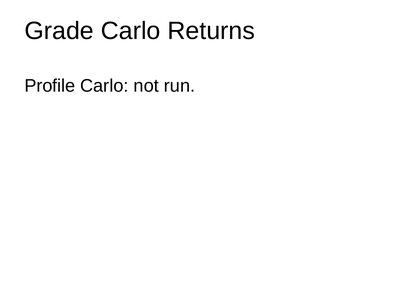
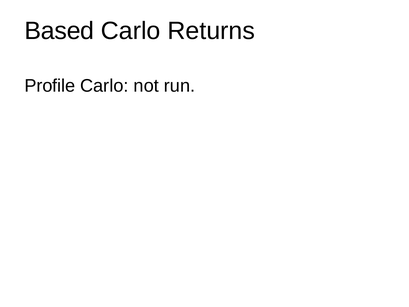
Grade: Grade -> Based
